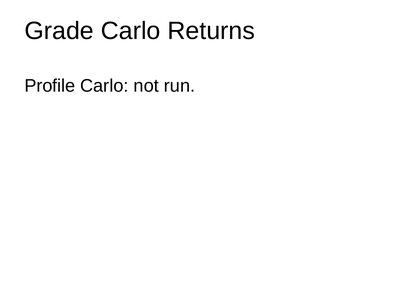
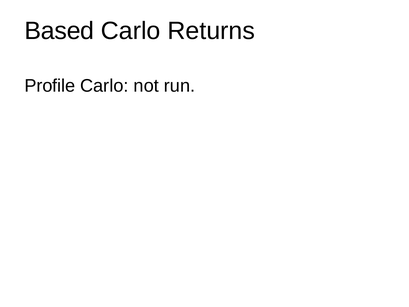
Grade: Grade -> Based
